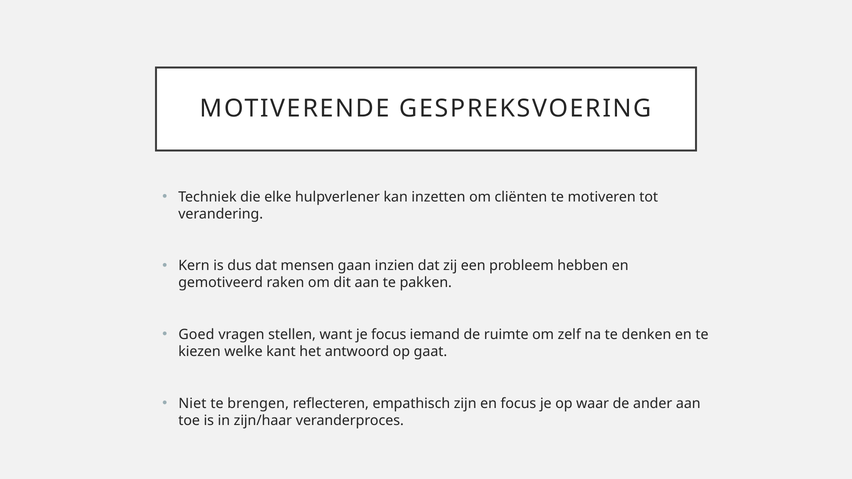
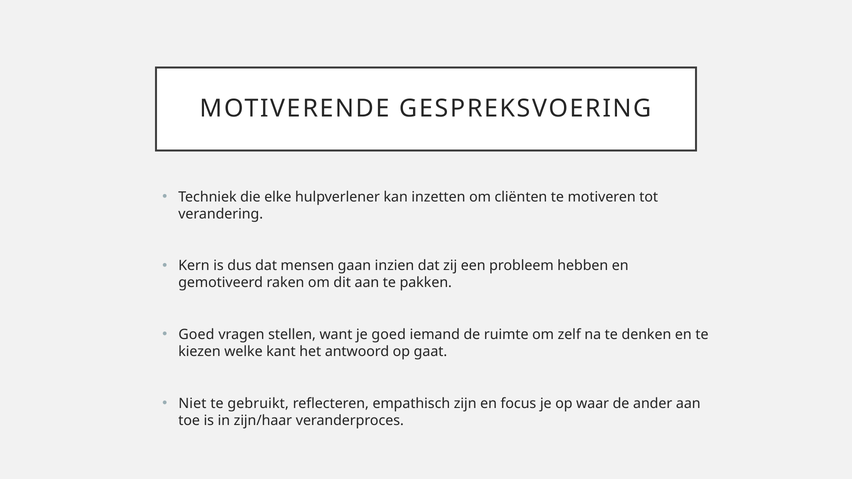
je focus: focus -> goed
brengen: brengen -> gebruikt
